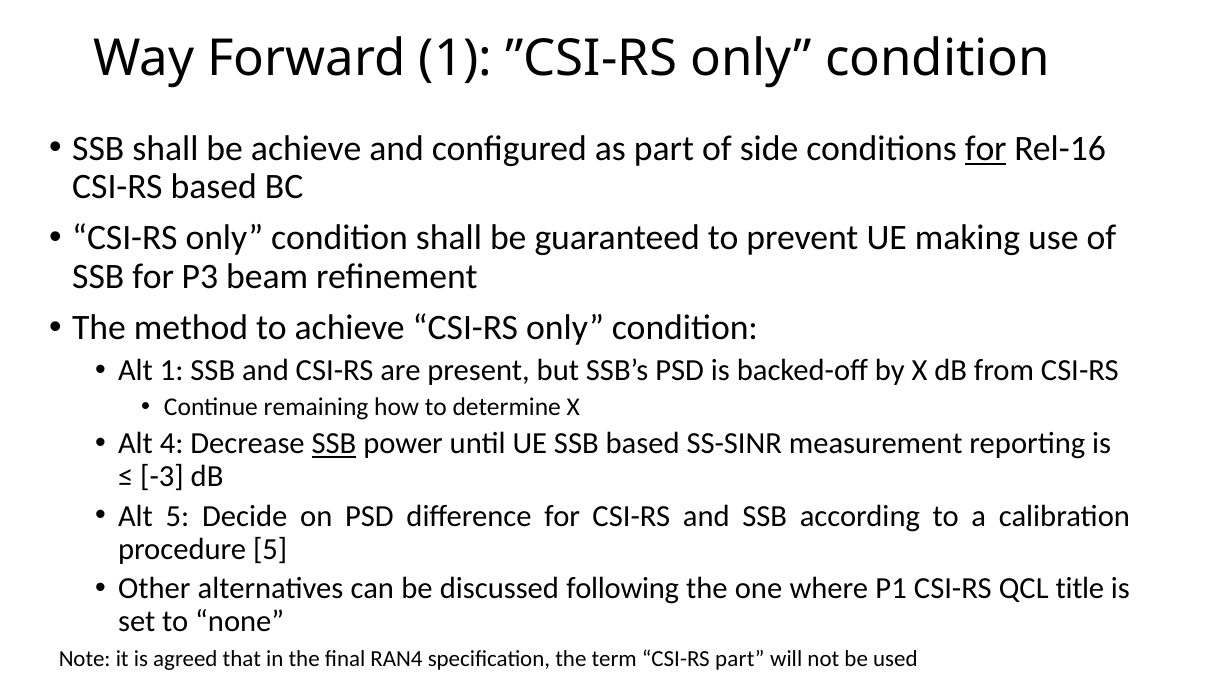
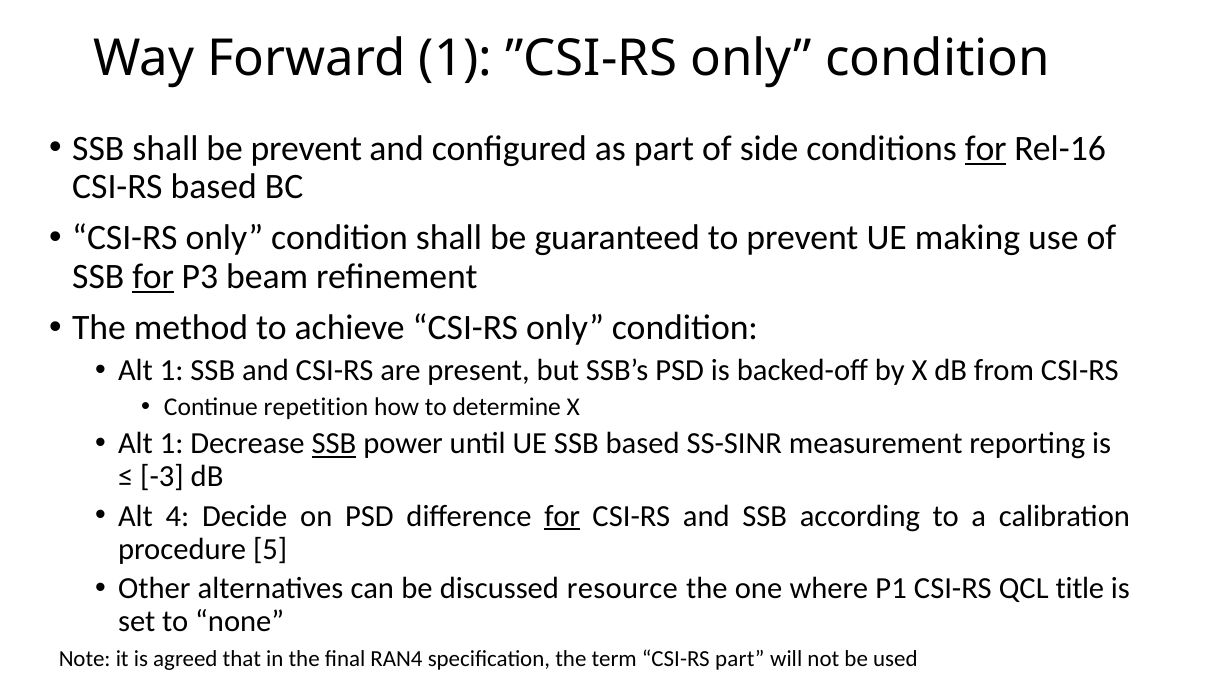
be achieve: achieve -> prevent
for at (153, 276) underline: none -> present
remaining: remaining -> repetition
4 at (172, 443): 4 -> 1
Alt 5: 5 -> 4
for at (562, 516) underline: none -> present
following: following -> resource
